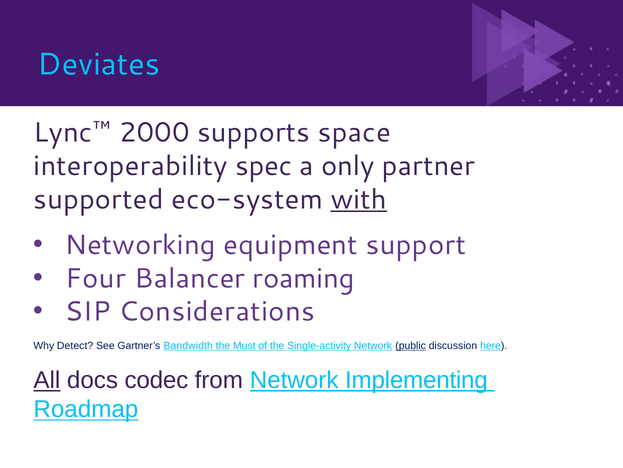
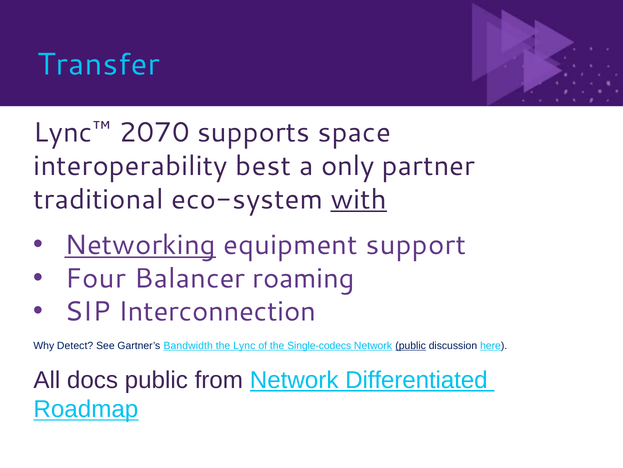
Deviates: Deviates -> Transfer
2000: 2000 -> 2070
spec: spec -> best
supported: supported -> traditional
Networking underline: none -> present
Considerations: Considerations -> Interconnection
Must: Must -> Lync
Single-activity: Single-activity -> Single-codecs
All underline: present -> none
docs codec: codec -> public
Implementing: Implementing -> Differentiated
